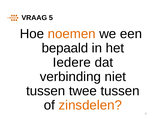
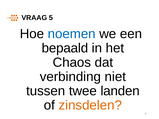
noemen colour: orange -> blue
Iedere: Iedere -> Chaos
twee tussen: tussen -> landen
